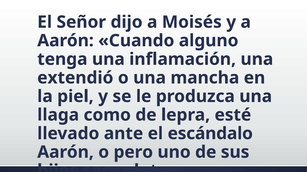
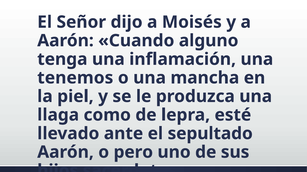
extendió: extendió -> tenemos
escándalo: escándalo -> sepultado
